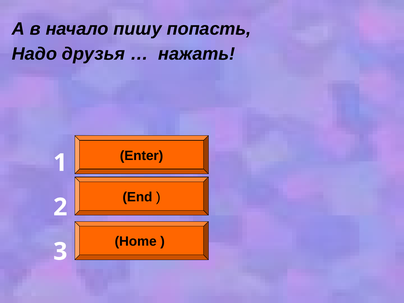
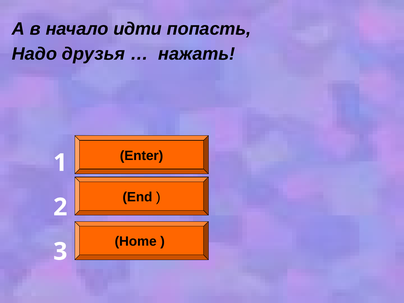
пишу: пишу -> идти
